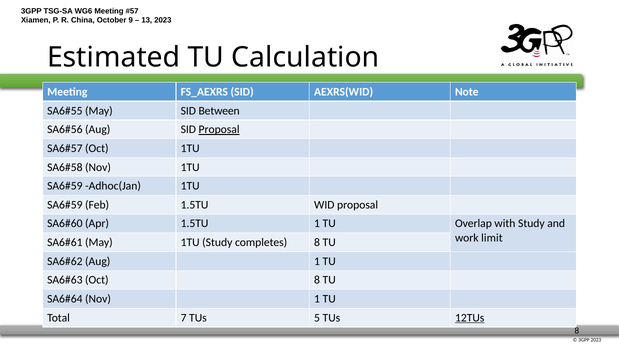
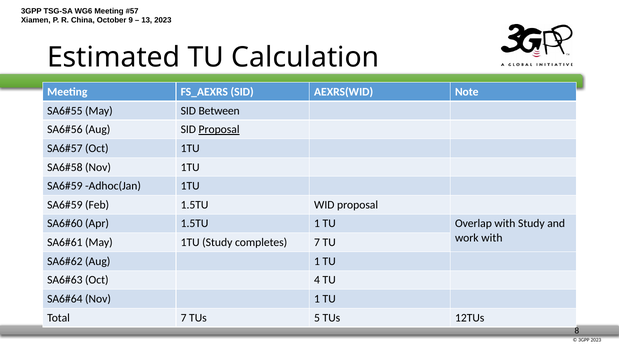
work limit: limit -> with
completes 8: 8 -> 7
Oct 8: 8 -> 4
12TUs underline: present -> none
